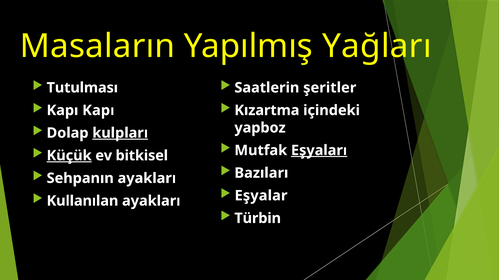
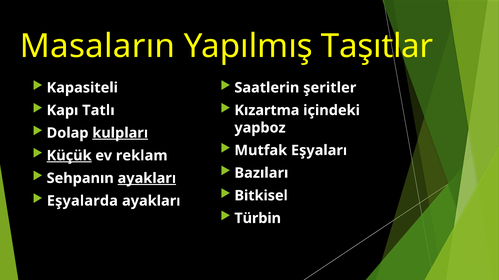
Yağları: Yağları -> Taşıtlar
Tutulması: Tutulması -> Kapasiteli
Kapı Kapı: Kapı -> Tatlı
Eşyaları underline: present -> none
bitkisel: bitkisel -> reklam
ayakları at (147, 179) underline: none -> present
Eşyalar: Eşyalar -> Bitkisel
Kullanılan: Kullanılan -> Eşyalarda
